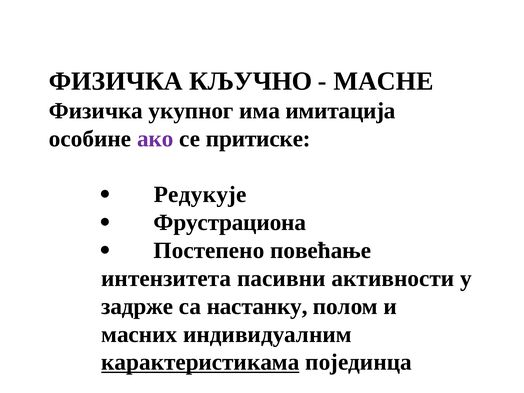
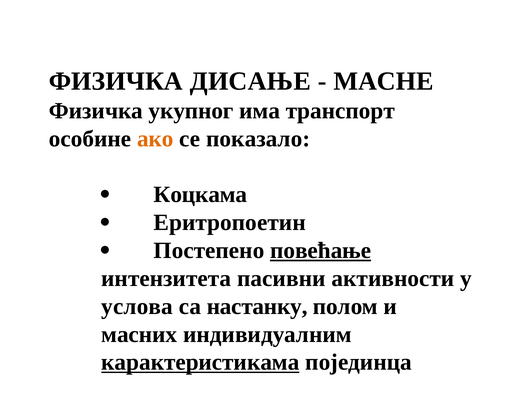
КЉУЧНО: КЉУЧНО -> ДИСАЊЕ
имитација: имитација -> транспорт
ако colour: purple -> orange
притиске: притиске -> показало
Редукује: Редукује -> Коцкама
Фрустрациона: Фрустрациона -> Еритропоетин
повећање underline: none -> present
задрже: задрже -> услова
